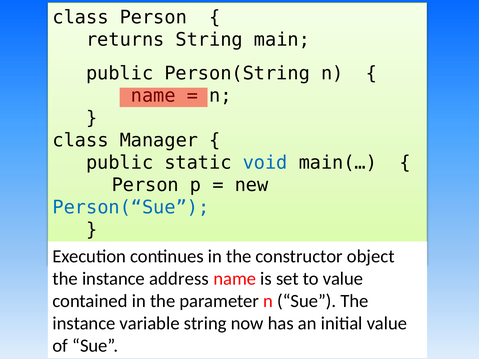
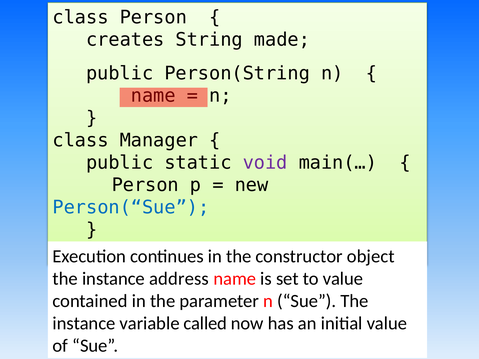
returns: returns -> creates
main: main -> made
void colour: blue -> purple
variable string: string -> called
